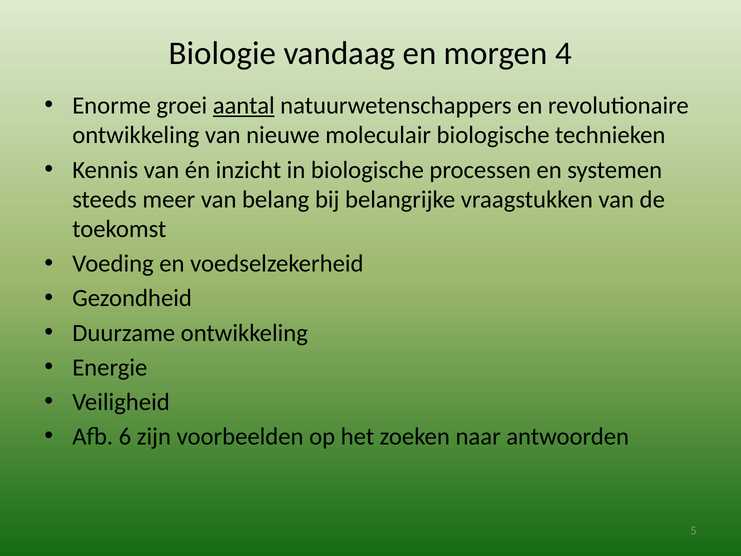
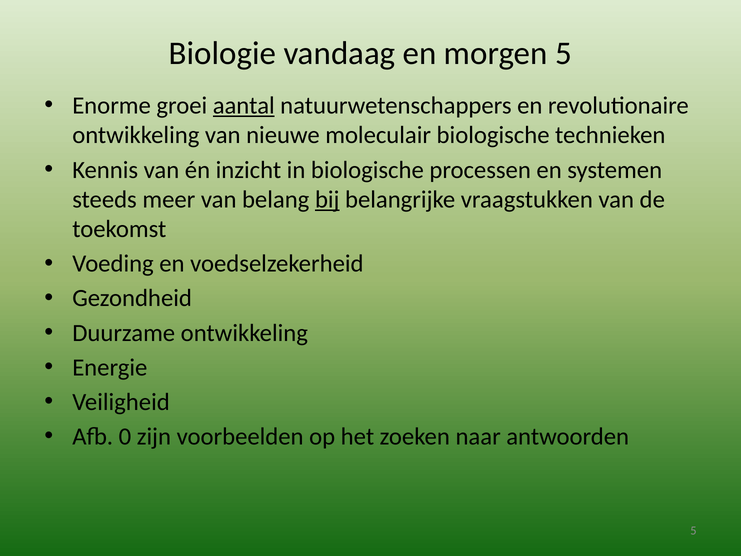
morgen 4: 4 -> 5
bij underline: none -> present
6: 6 -> 0
